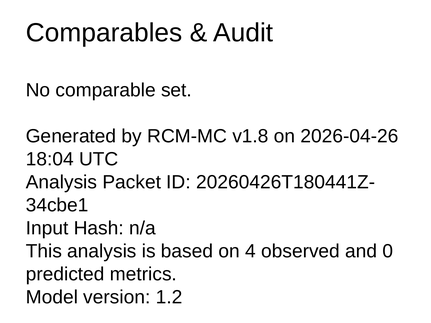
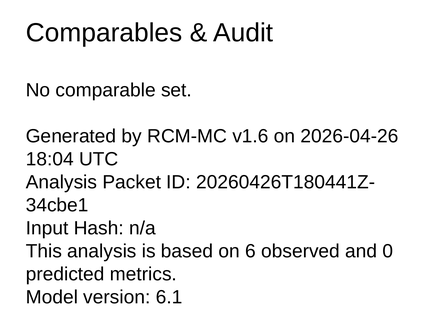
v1.8: v1.8 -> v1.6
4: 4 -> 6
1.2: 1.2 -> 6.1
